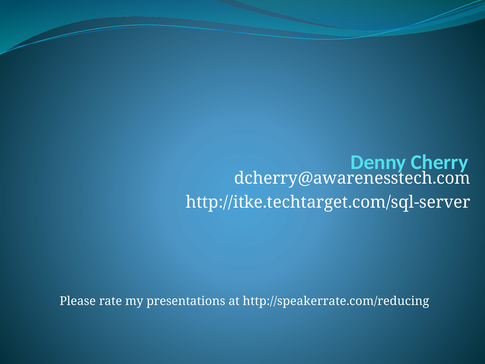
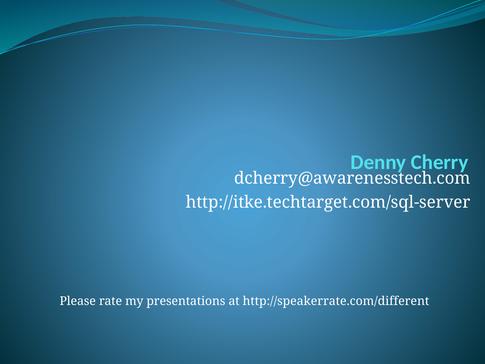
http://speakerrate.com/reducing: http://speakerrate.com/reducing -> http://speakerrate.com/different
